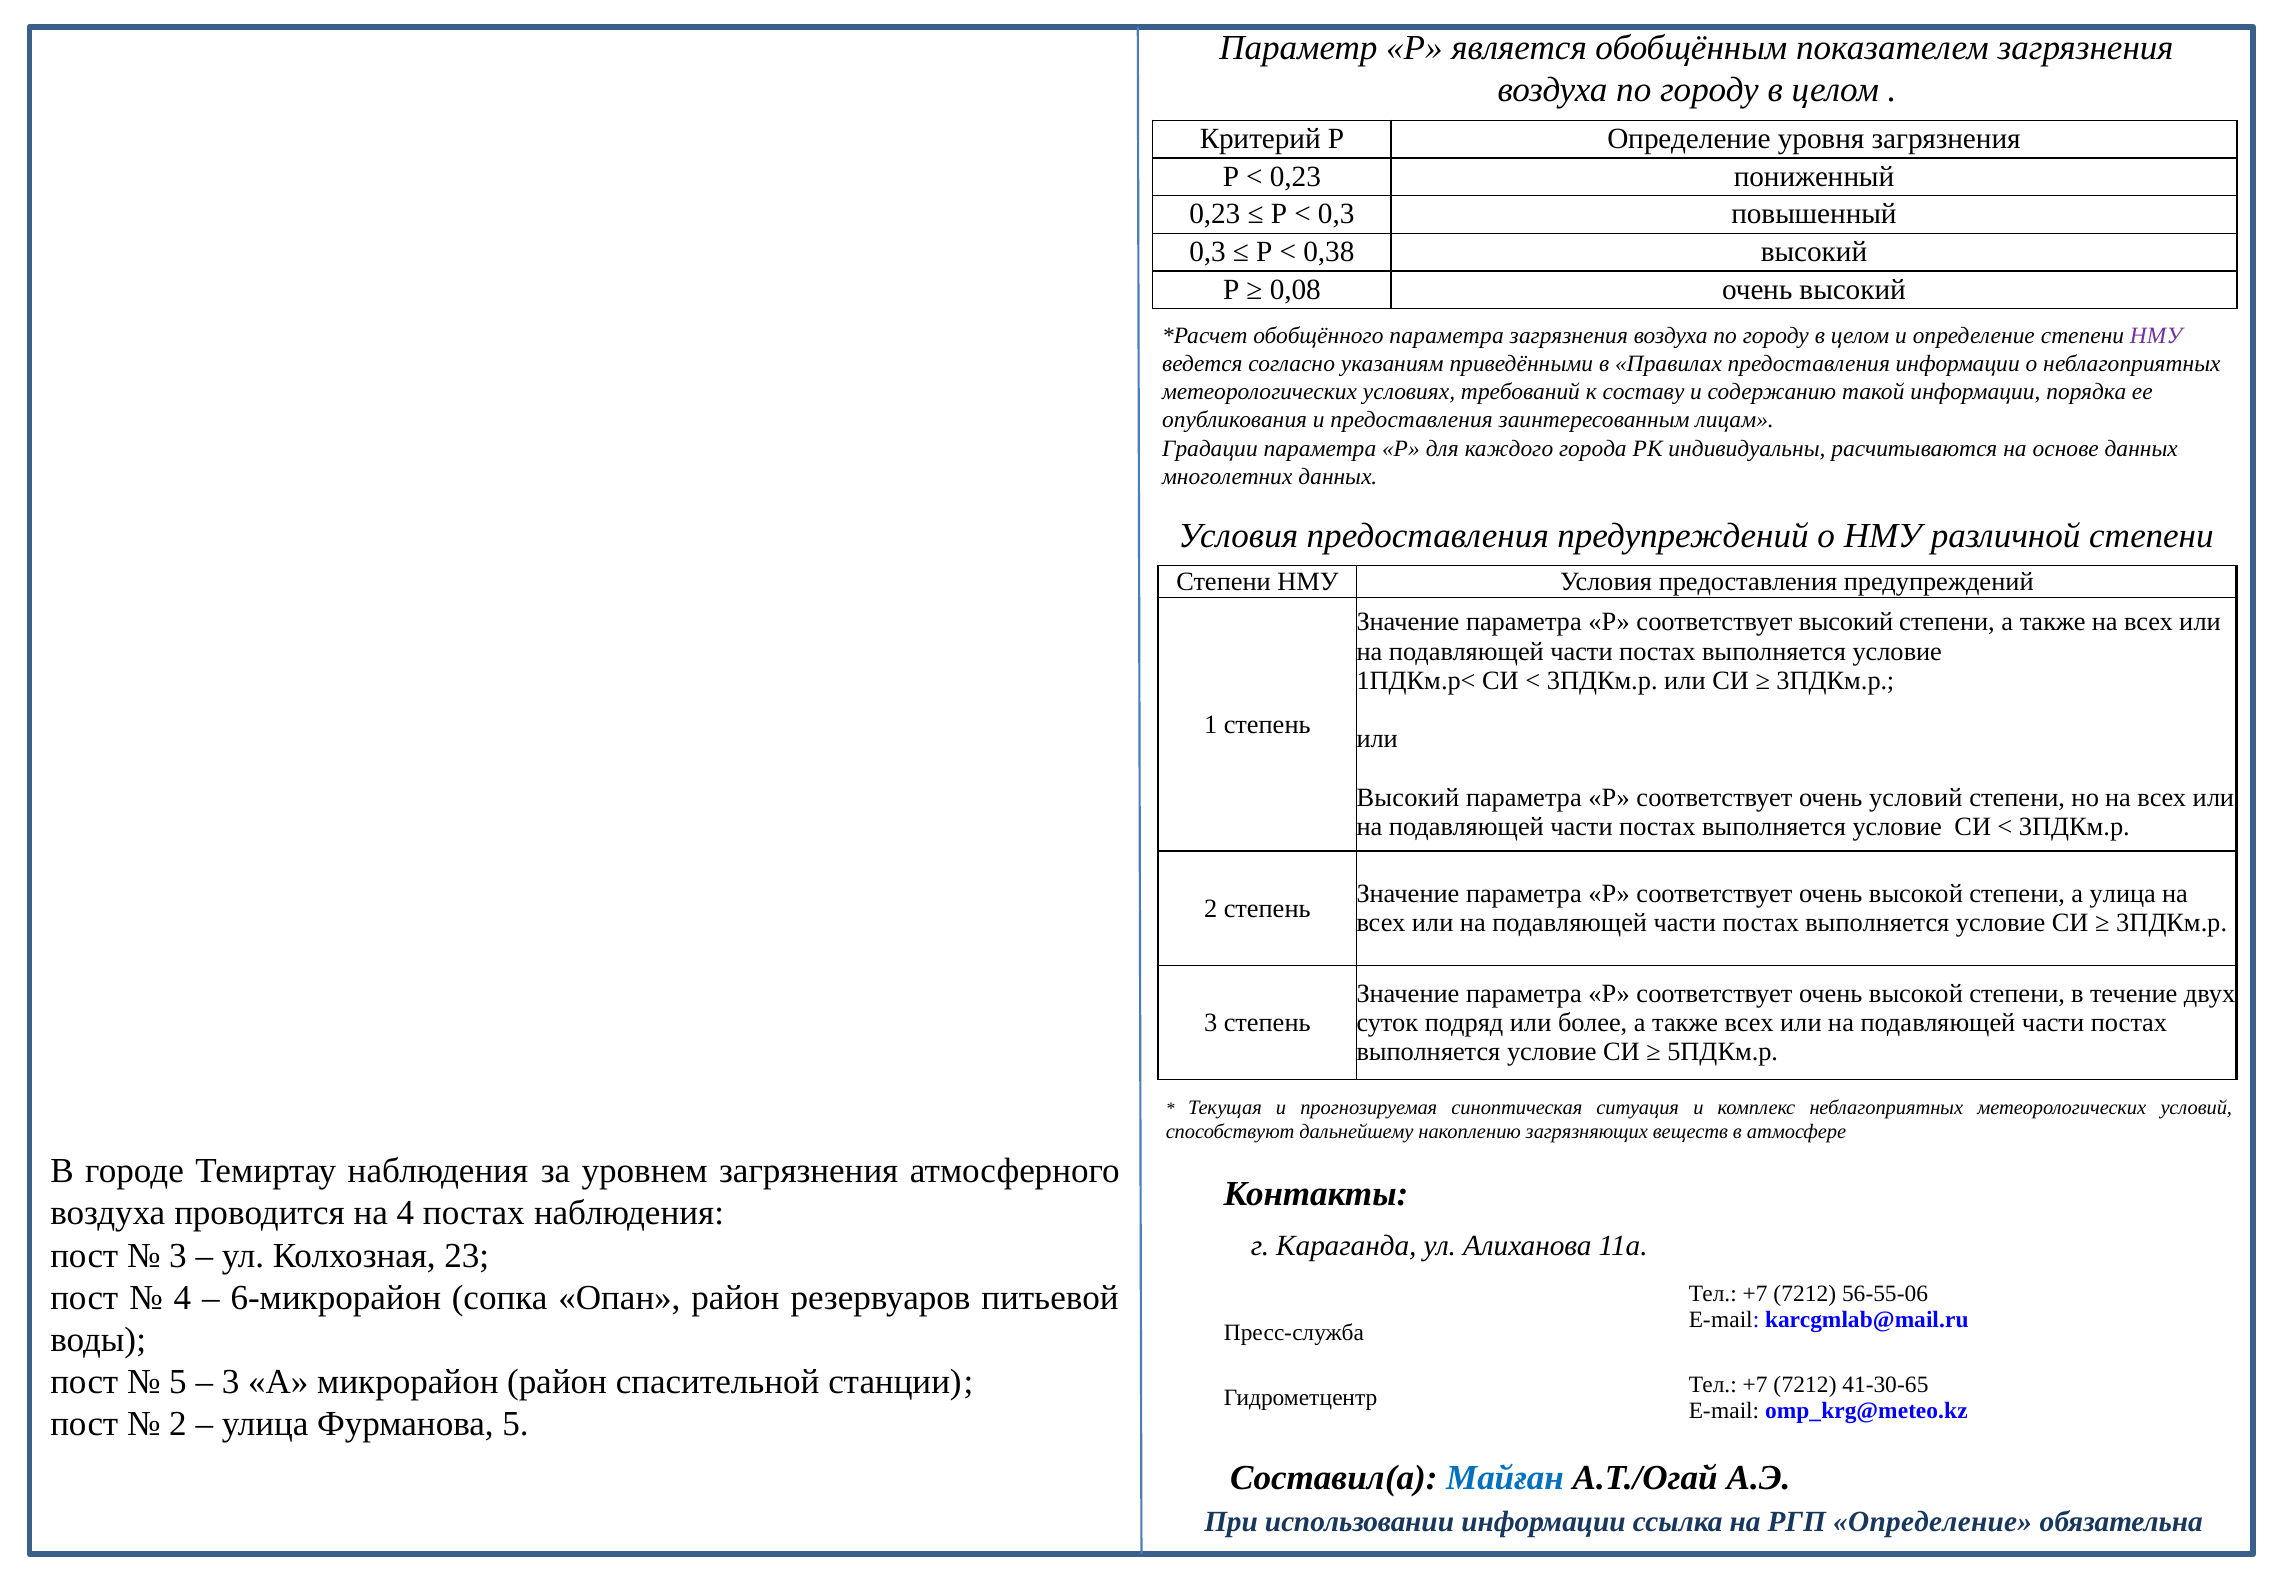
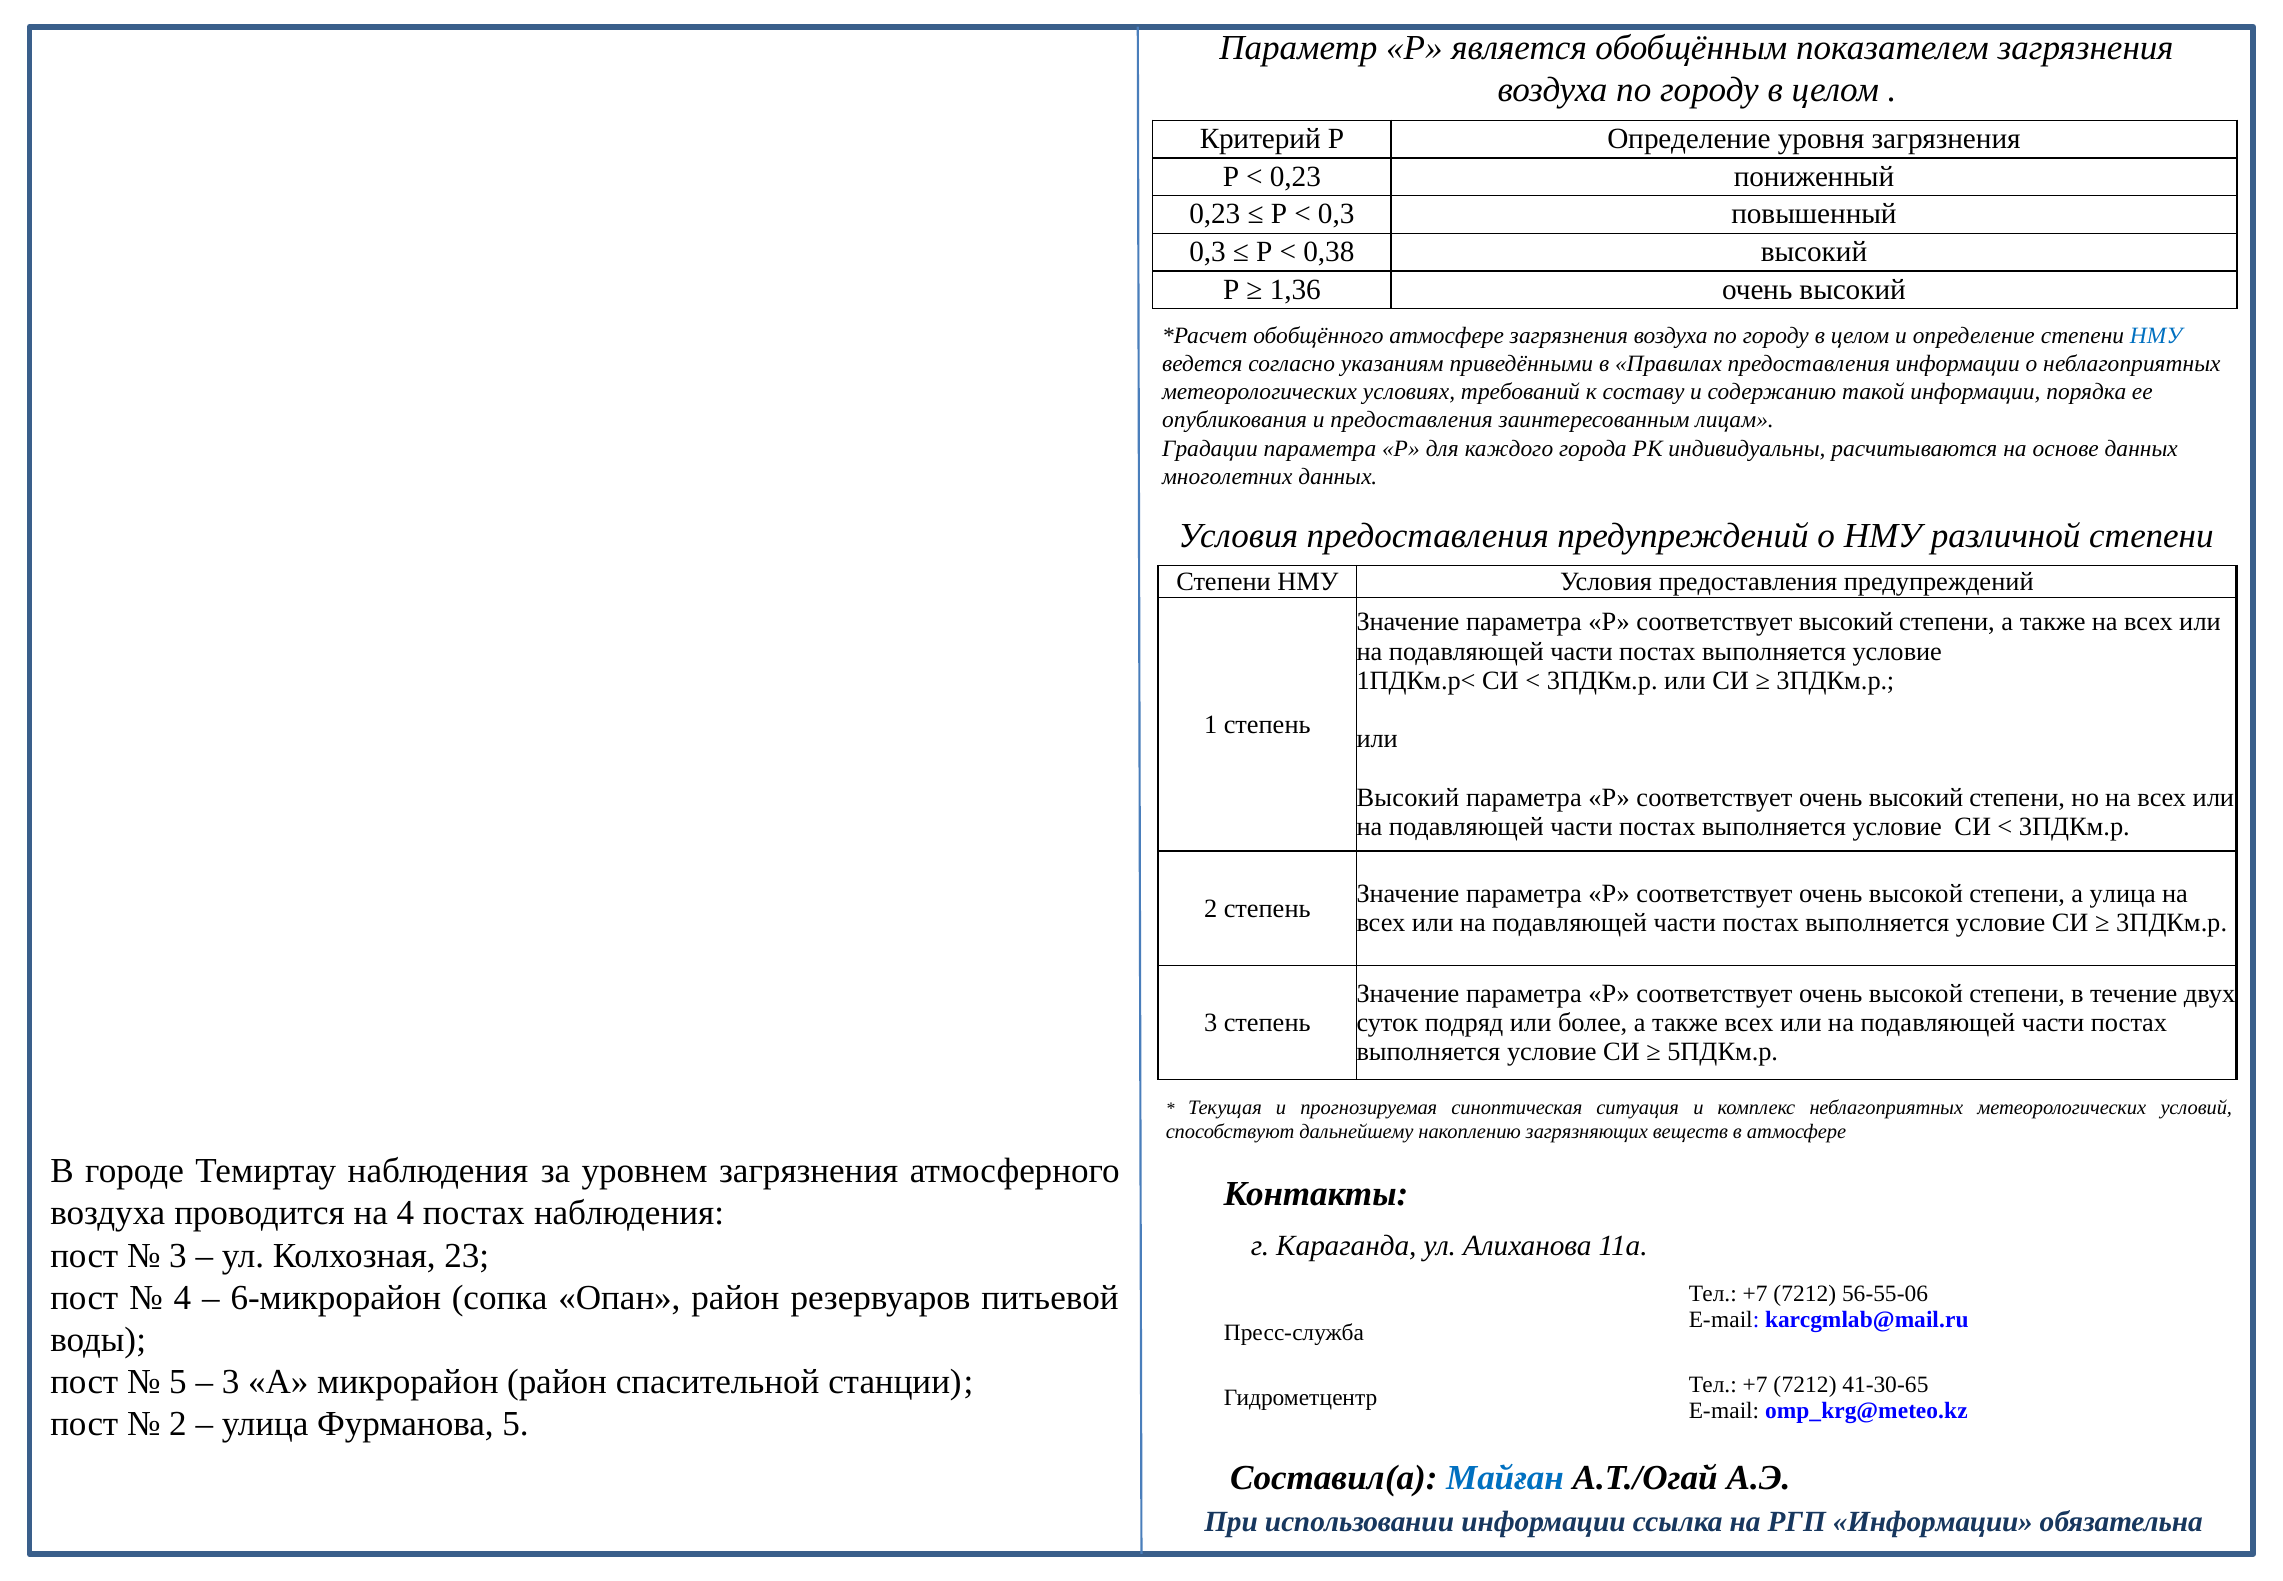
0,08: 0,08 -> 1,36
обобщённого параметра: параметра -> атмосфере
НМУ at (2156, 336) colour: purple -> blue
соответствует очень условий: условий -> высокий
РГП Определение: Определение -> Информации
